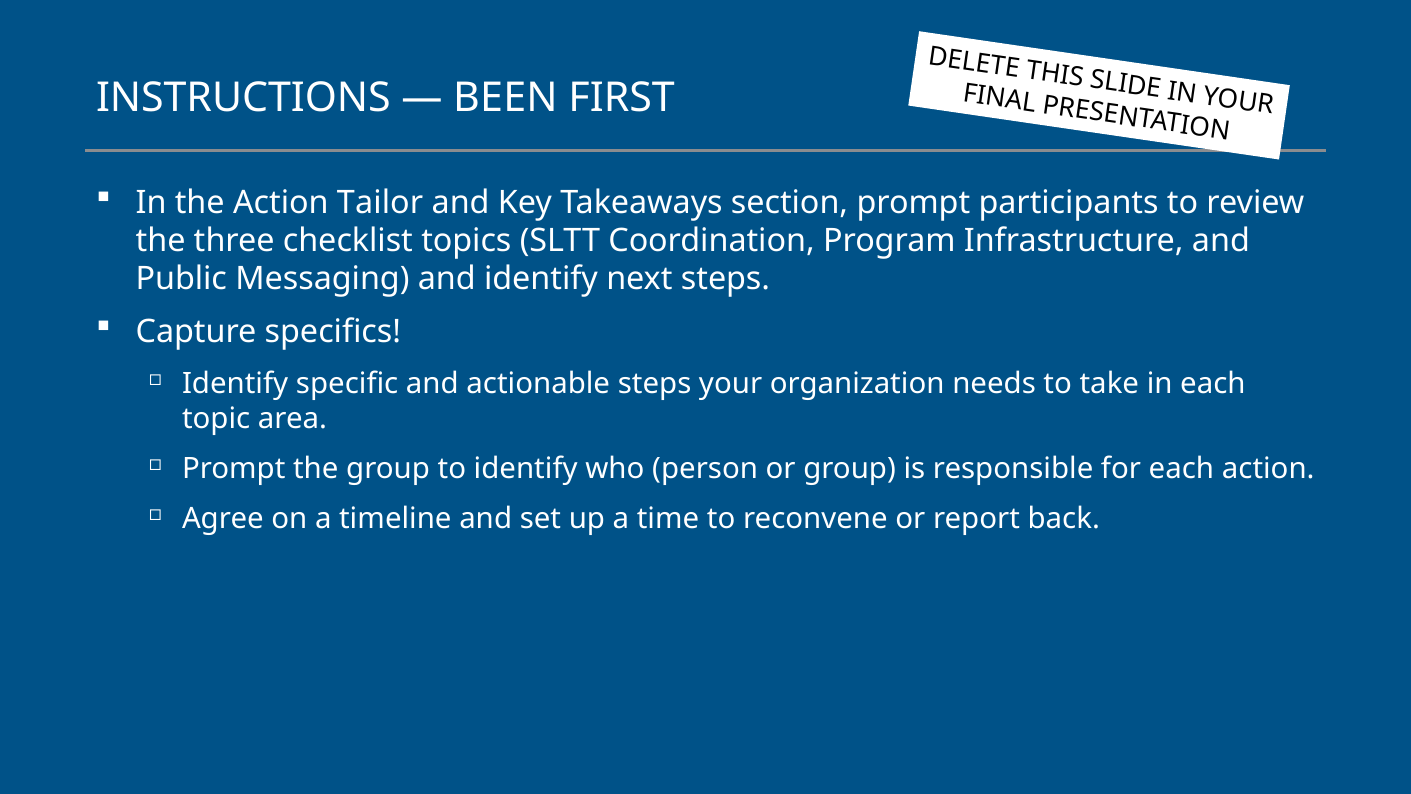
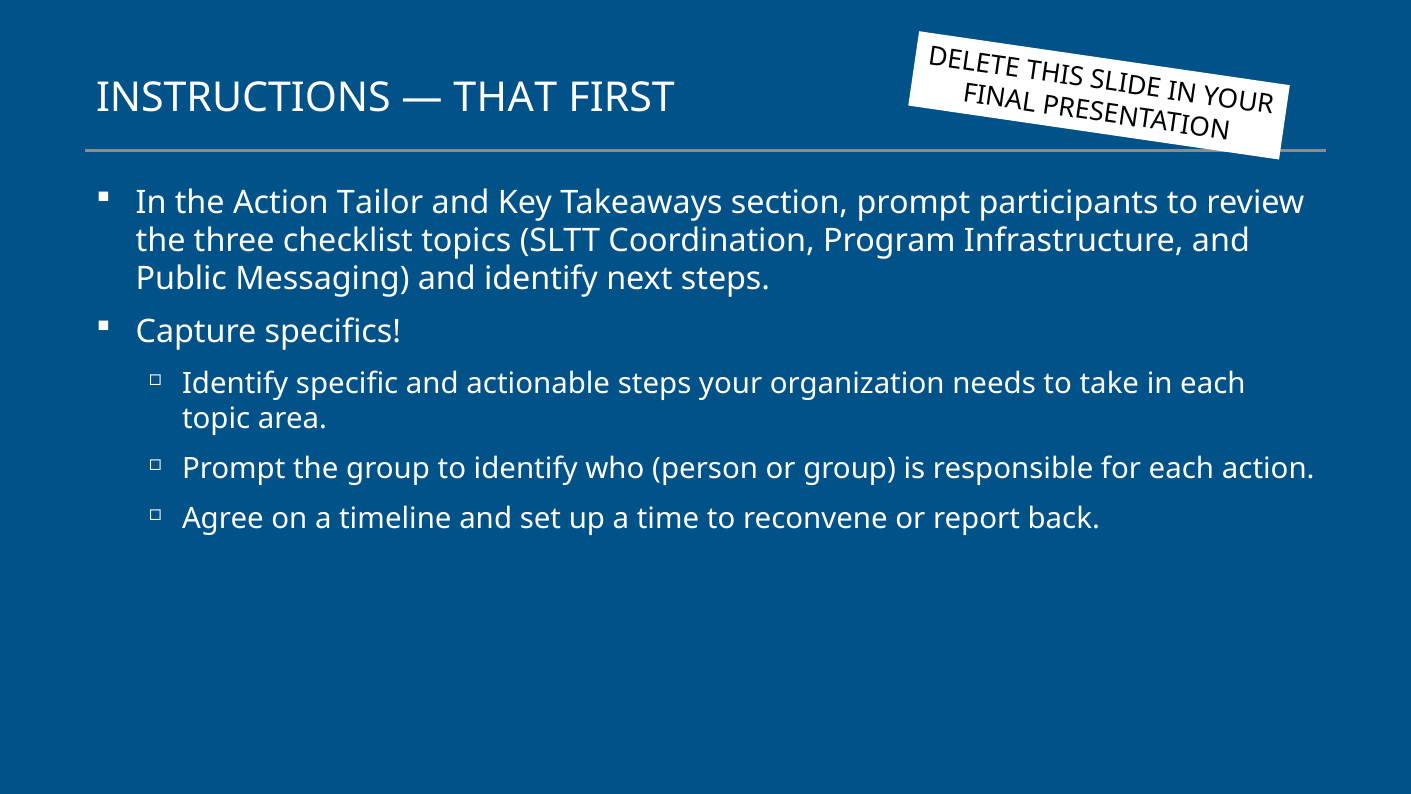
BEEN: BEEN -> THAT
